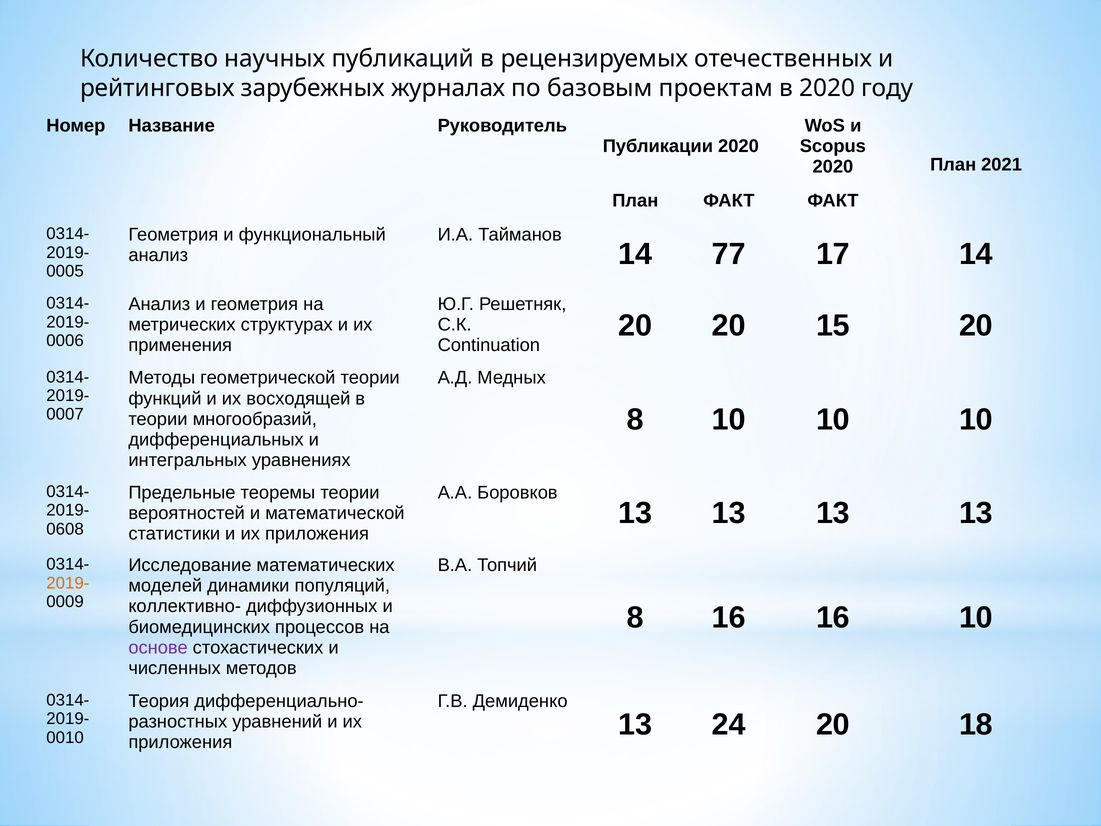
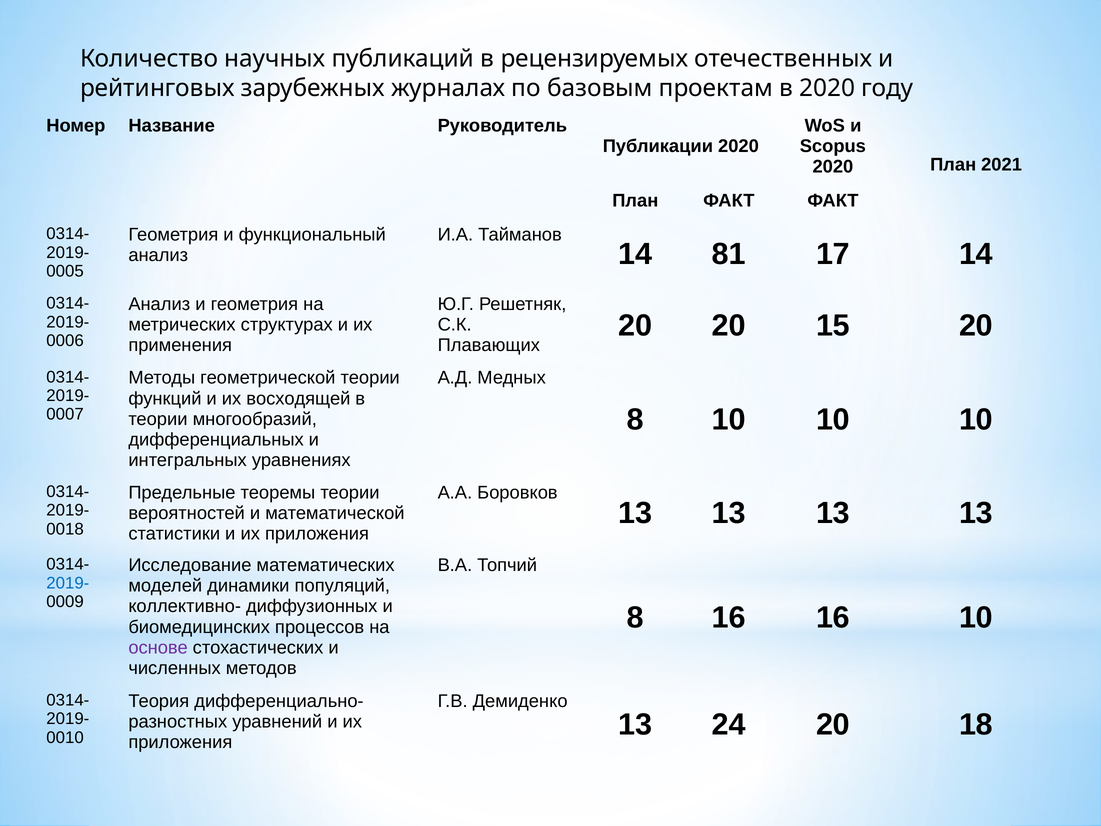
77: 77 -> 81
Continuation: Continuation -> Плавающих
0608: 0608 -> 0018
2019- at (68, 583) colour: orange -> blue
